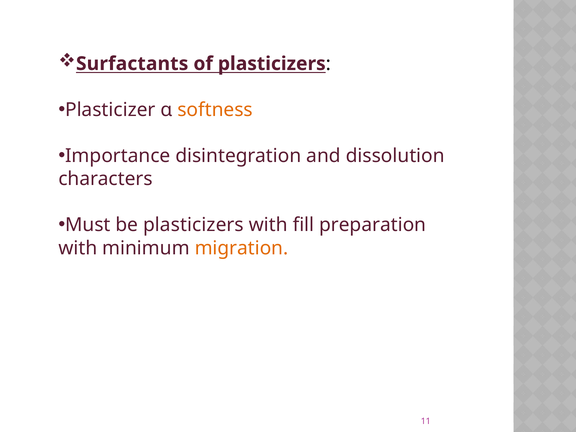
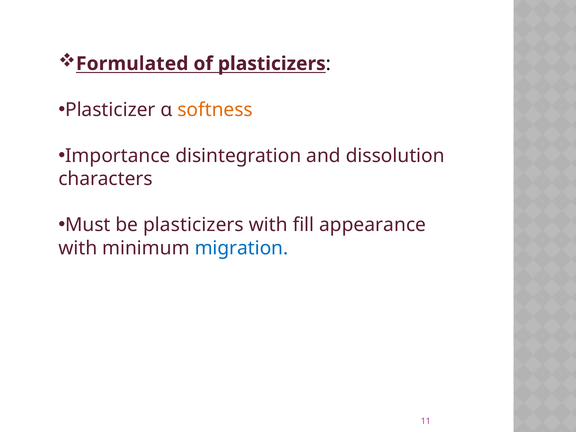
Surfactants: Surfactants -> Formulated
preparation: preparation -> appearance
migration colour: orange -> blue
